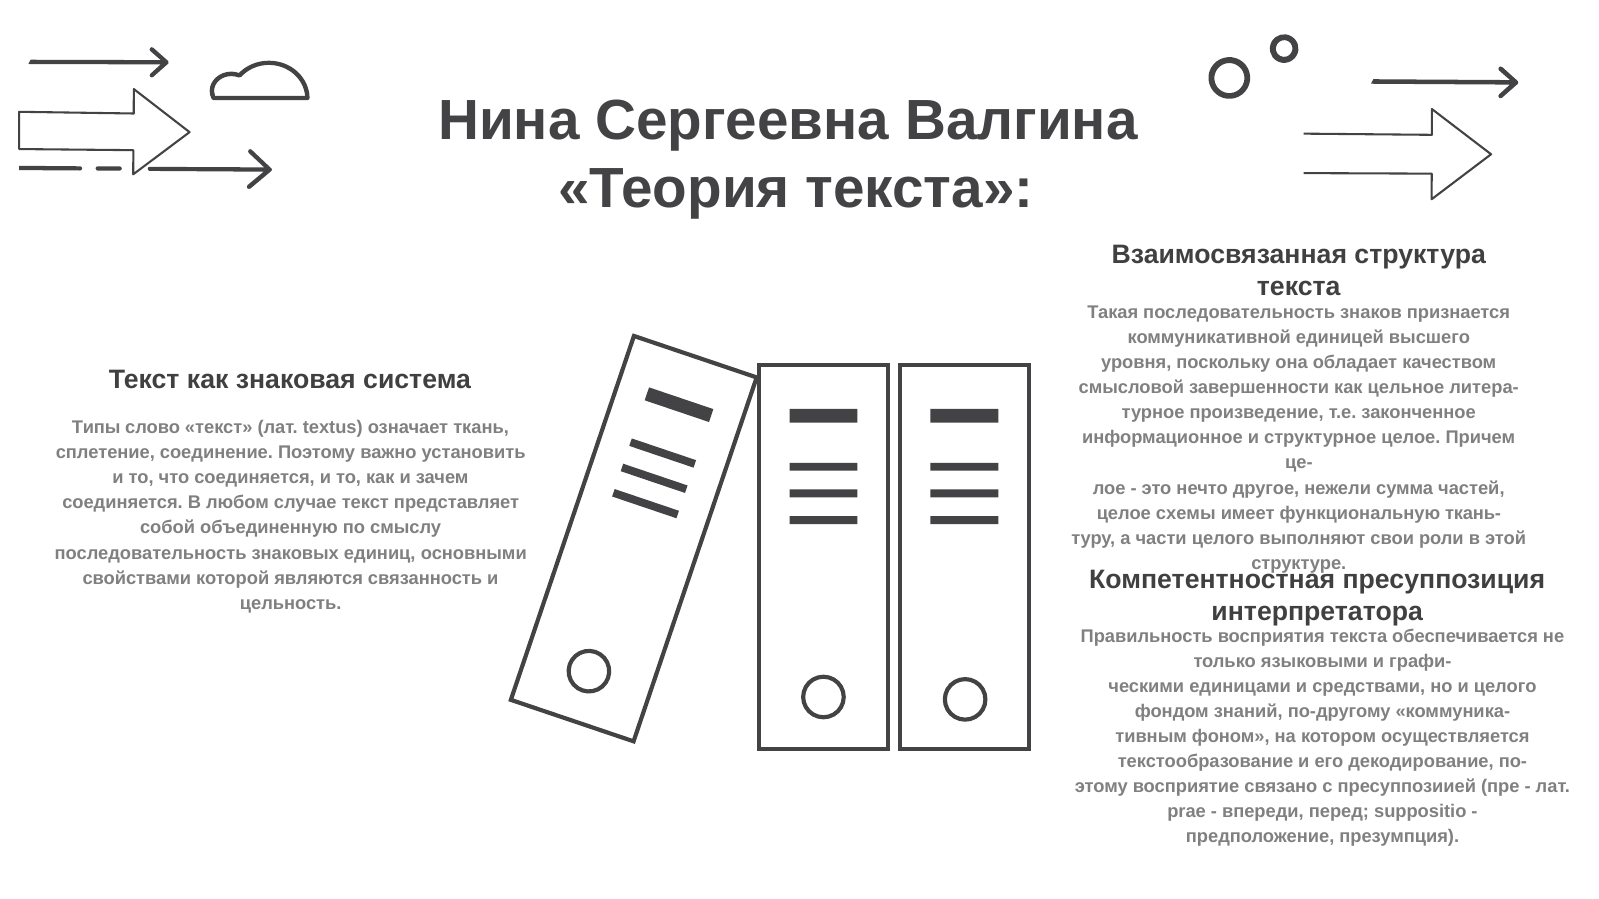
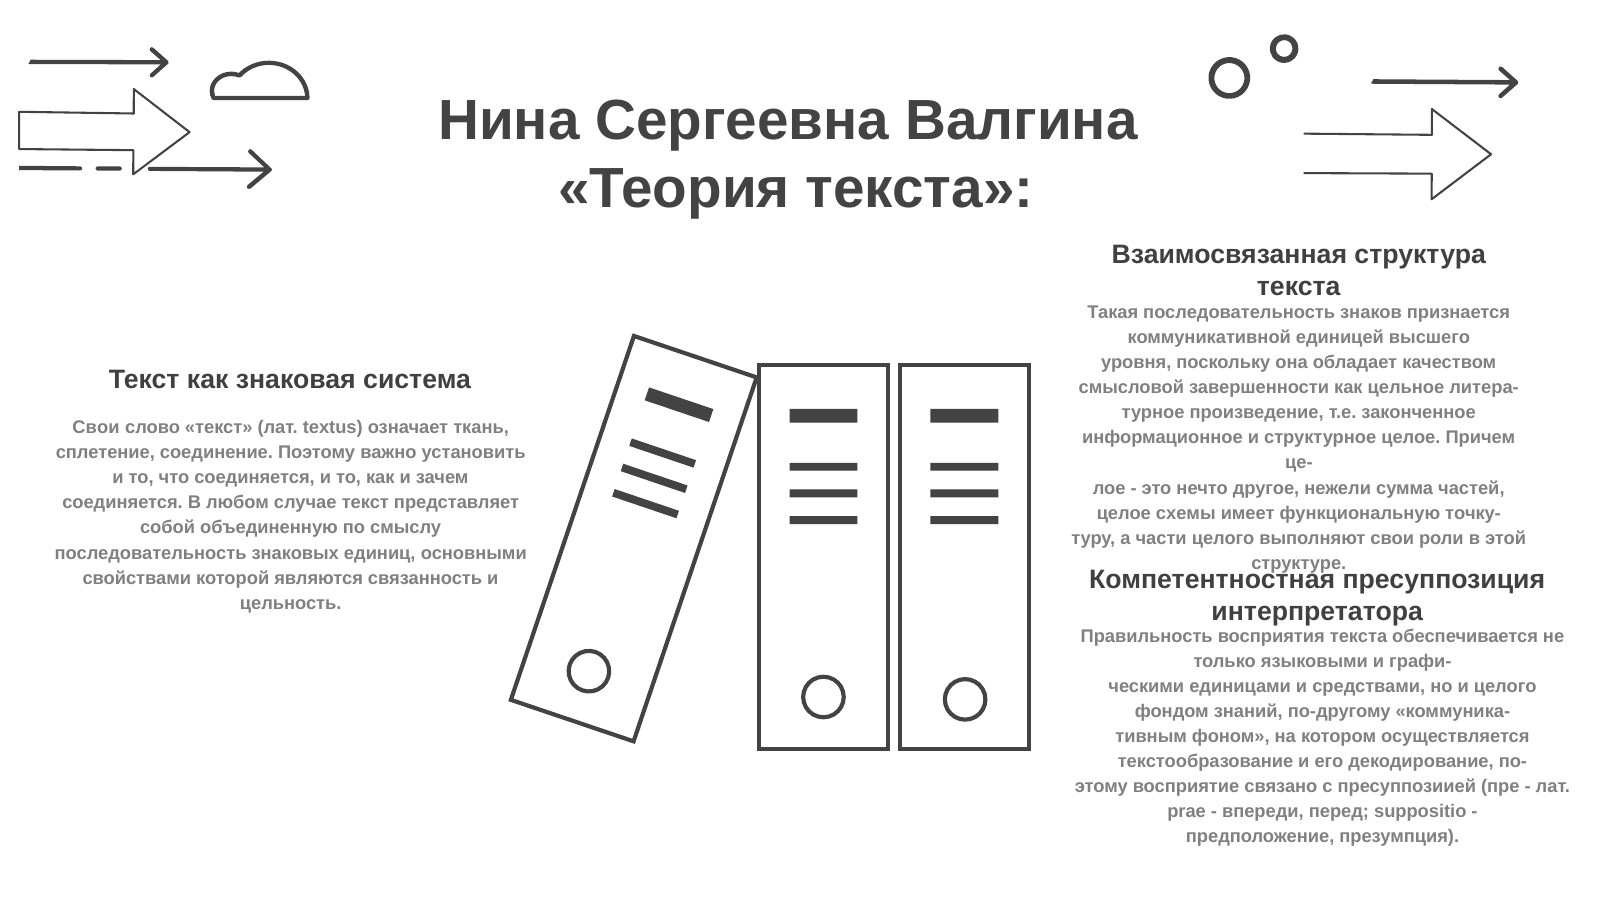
Типы at (96, 428): Типы -> Свои
ткань-: ткань- -> точку-
